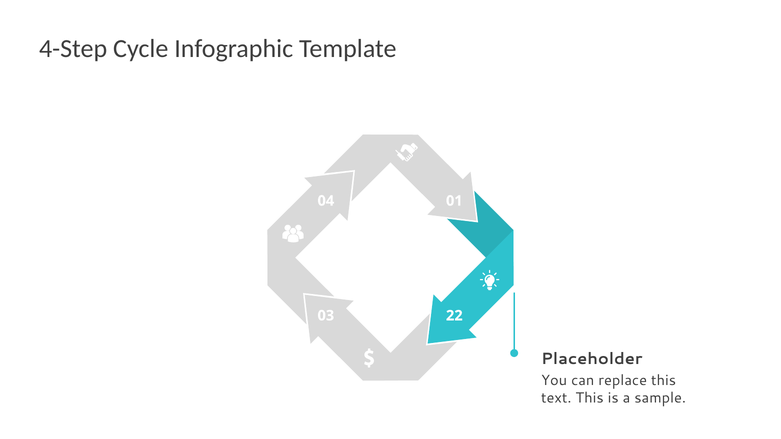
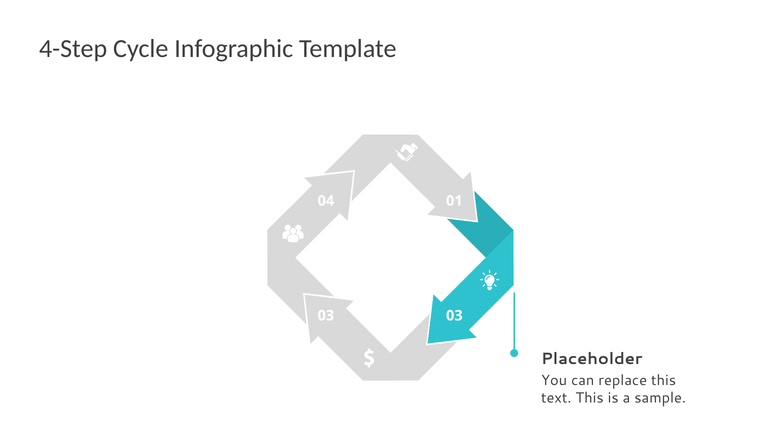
03 22: 22 -> 03
